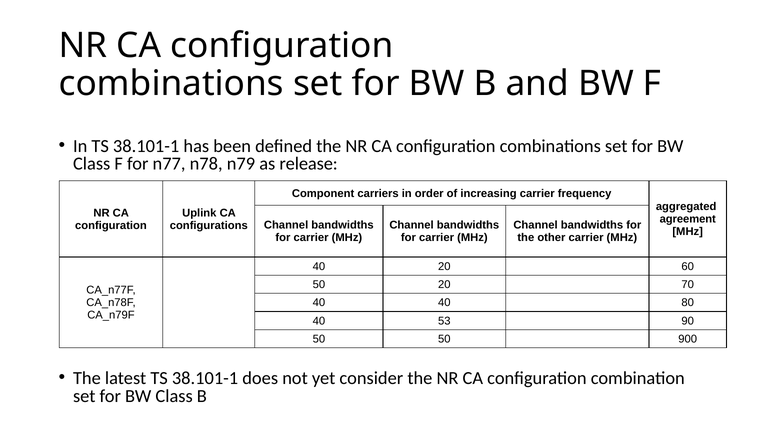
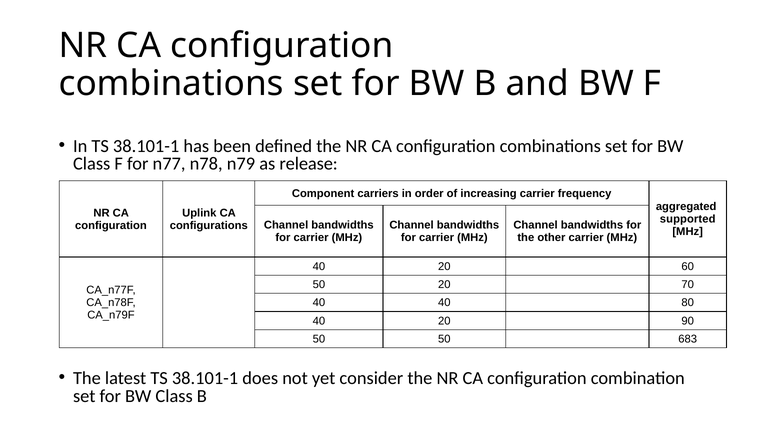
agreement: agreement -> supported
53 at (444, 321): 53 -> 20
900: 900 -> 683
